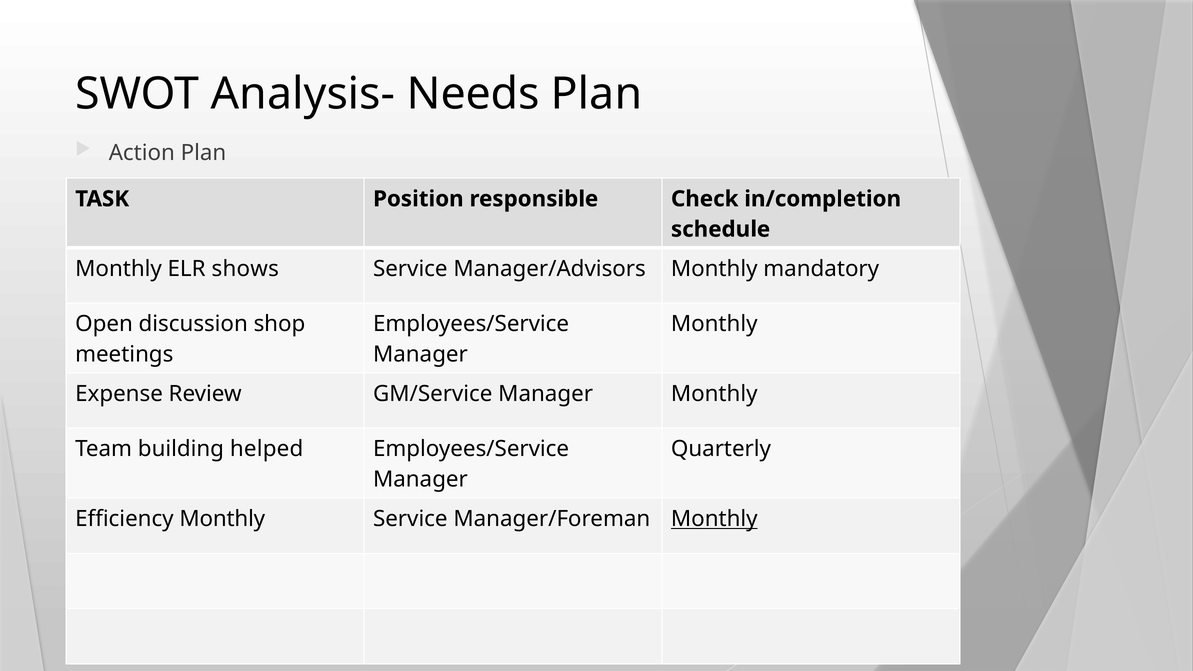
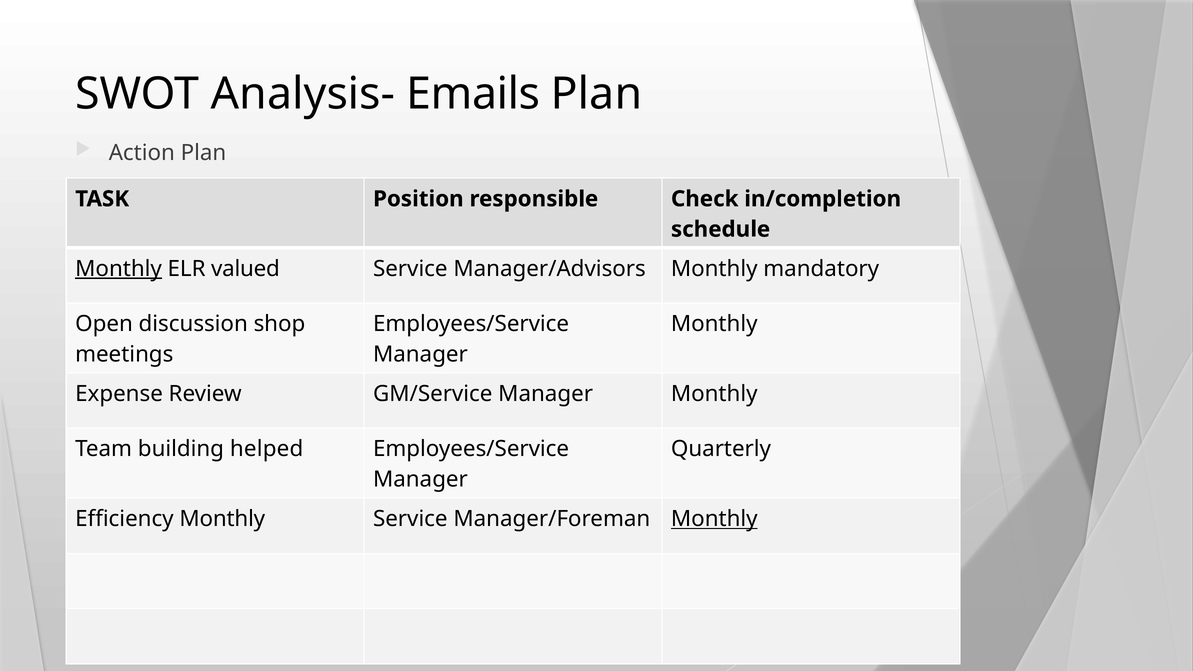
Needs: Needs -> Emails
Monthly at (119, 269) underline: none -> present
shows: shows -> valued
